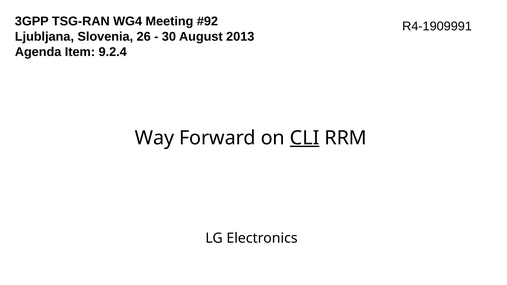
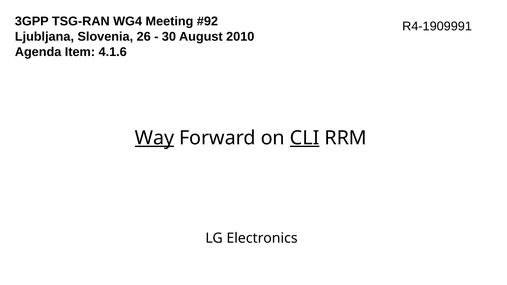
2013: 2013 -> 2010
9.2.4: 9.2.4 -> 4.1.6
Way underline: none -> present
